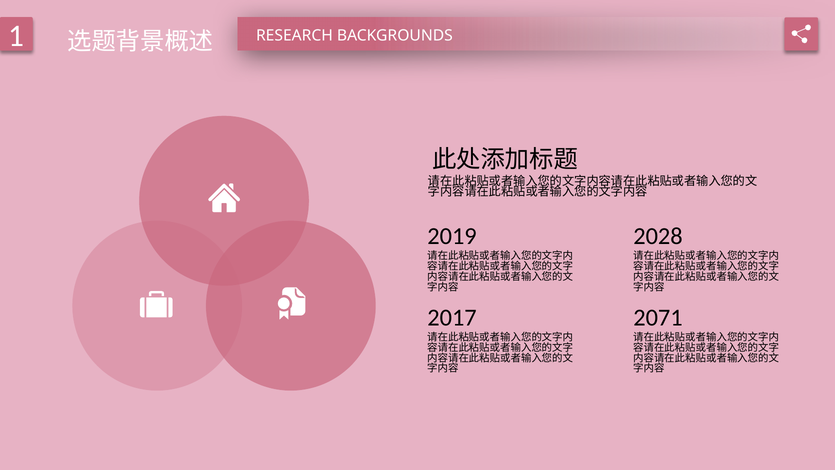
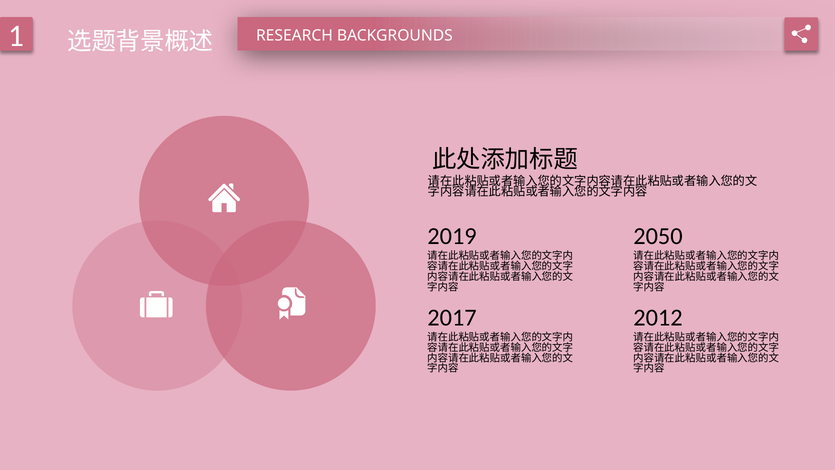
2028: 2028 -> 2050
2071: 2071 -> 2012
